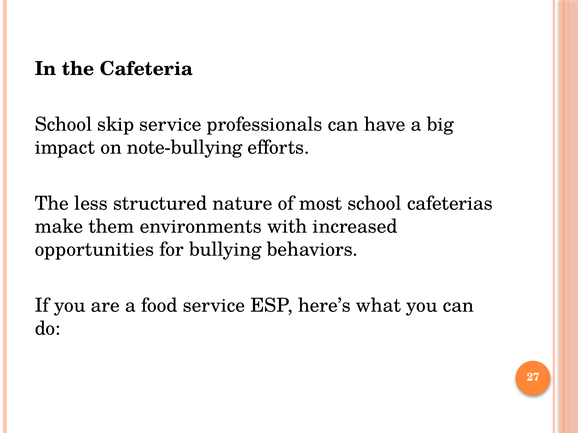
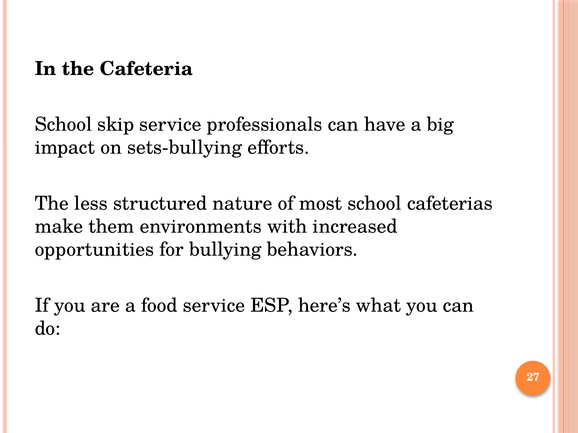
note-bullying: note-bullying -> sets-bullying
